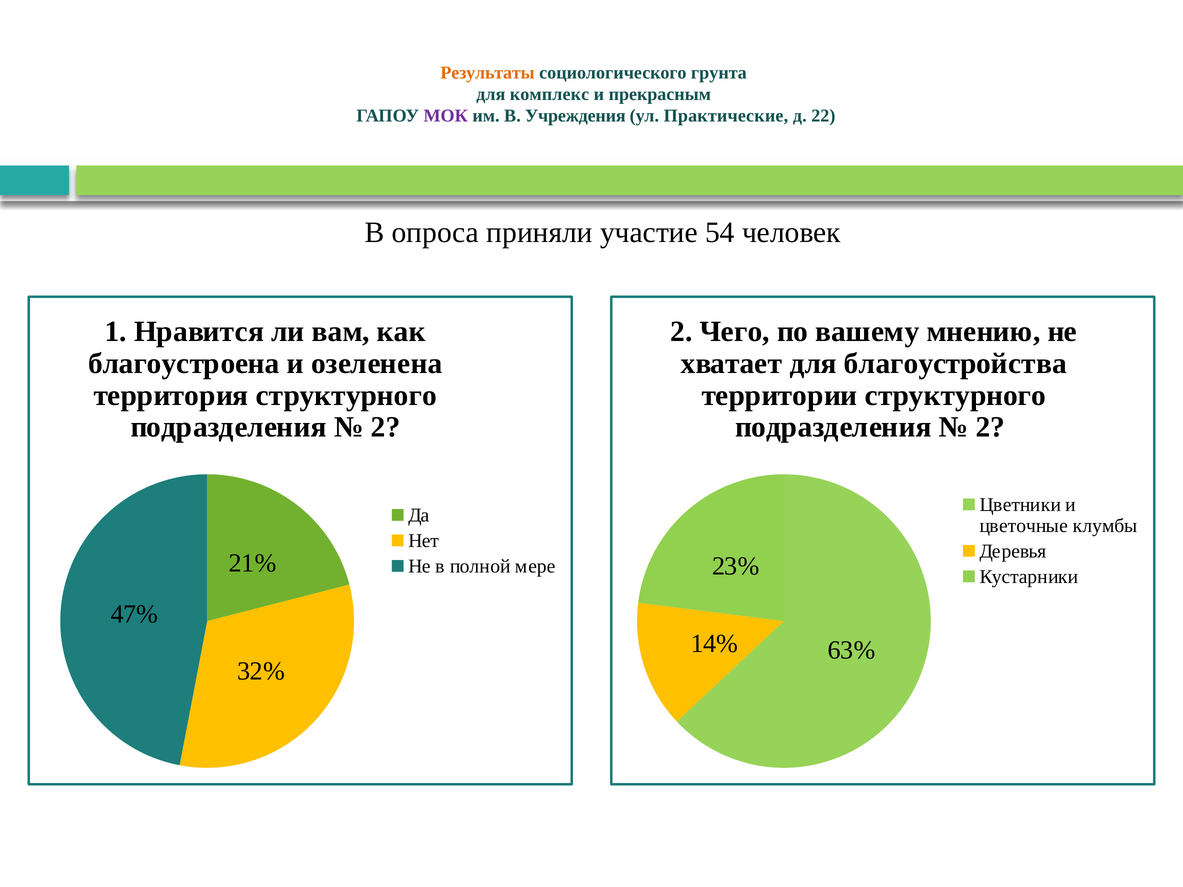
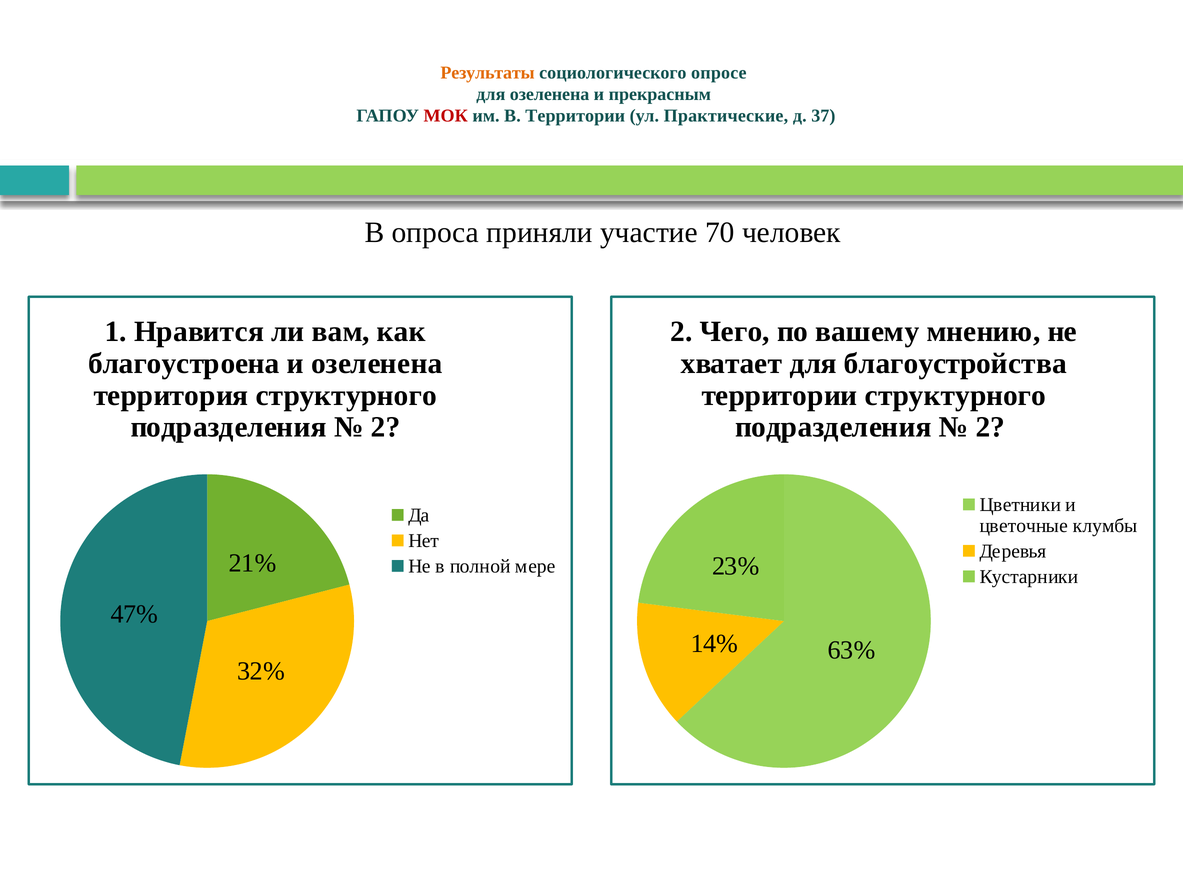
грунта: грунта -> опросе
для комплекс: комплекс -> озеленена
МОК colour: purple -> red
В Учреждения: Учреждения -> Территории
22: 22 -> 37
54: 54 -> 70
